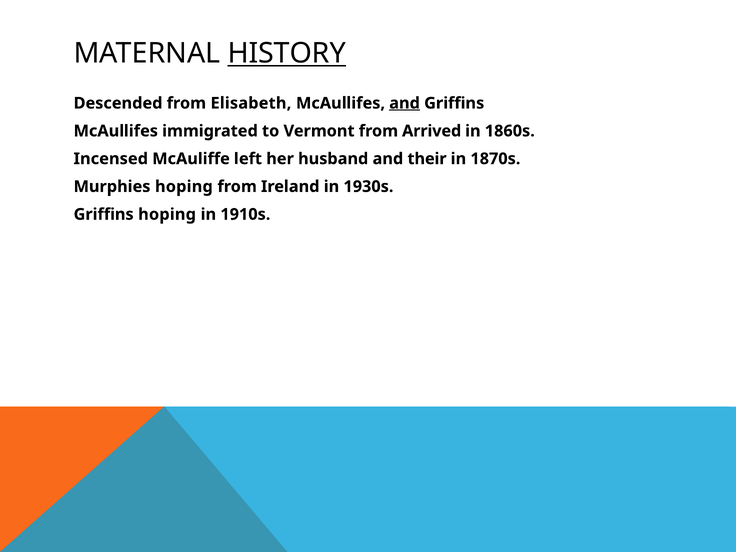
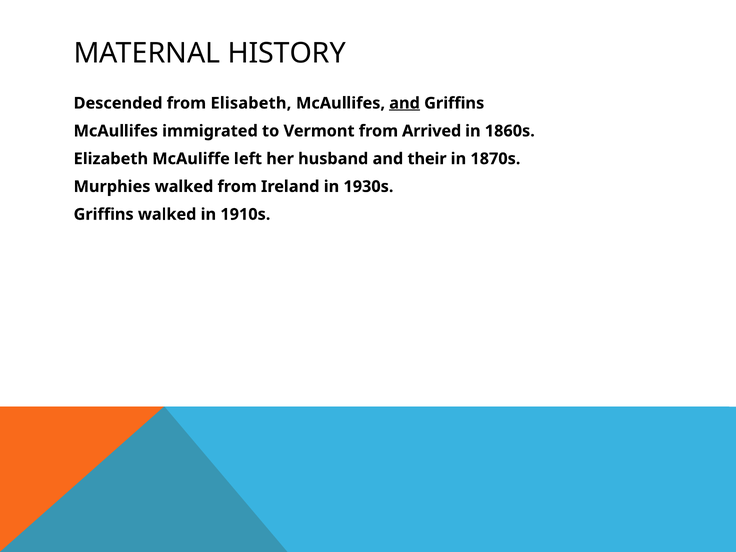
HISTORY underline: present -> none
Incensed: Incensed -> Elizabeth
Murphies hoping: hoping -> walked
Griffins hoping: hoping -> walked
